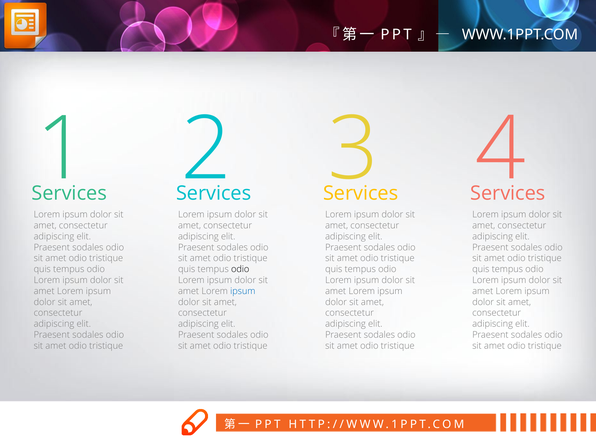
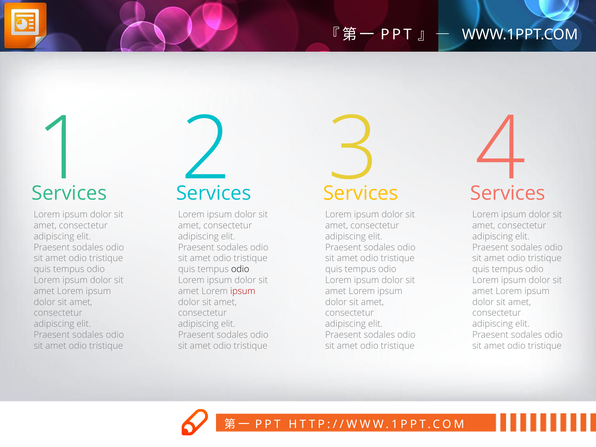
ipsum at (243, 291) colour: blue -> red
